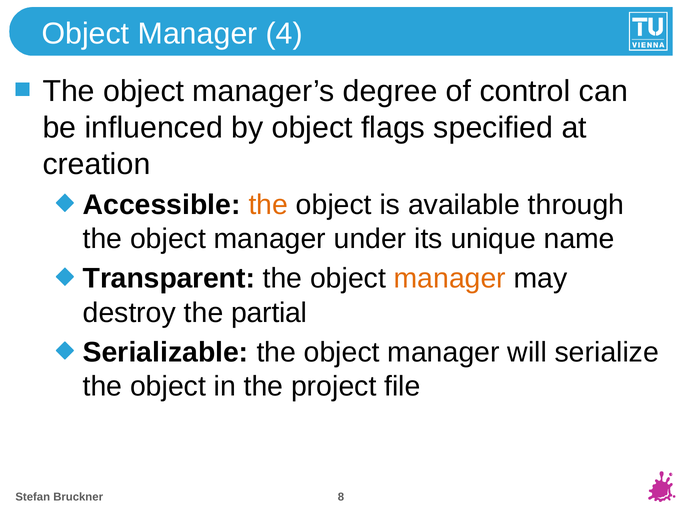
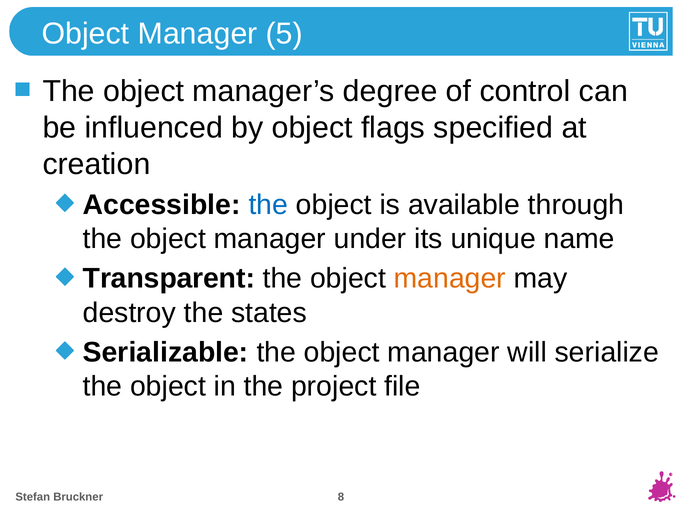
4: 4 -> 5
the at (268, 205) colour: orange -> blue
partial: partial -> states
